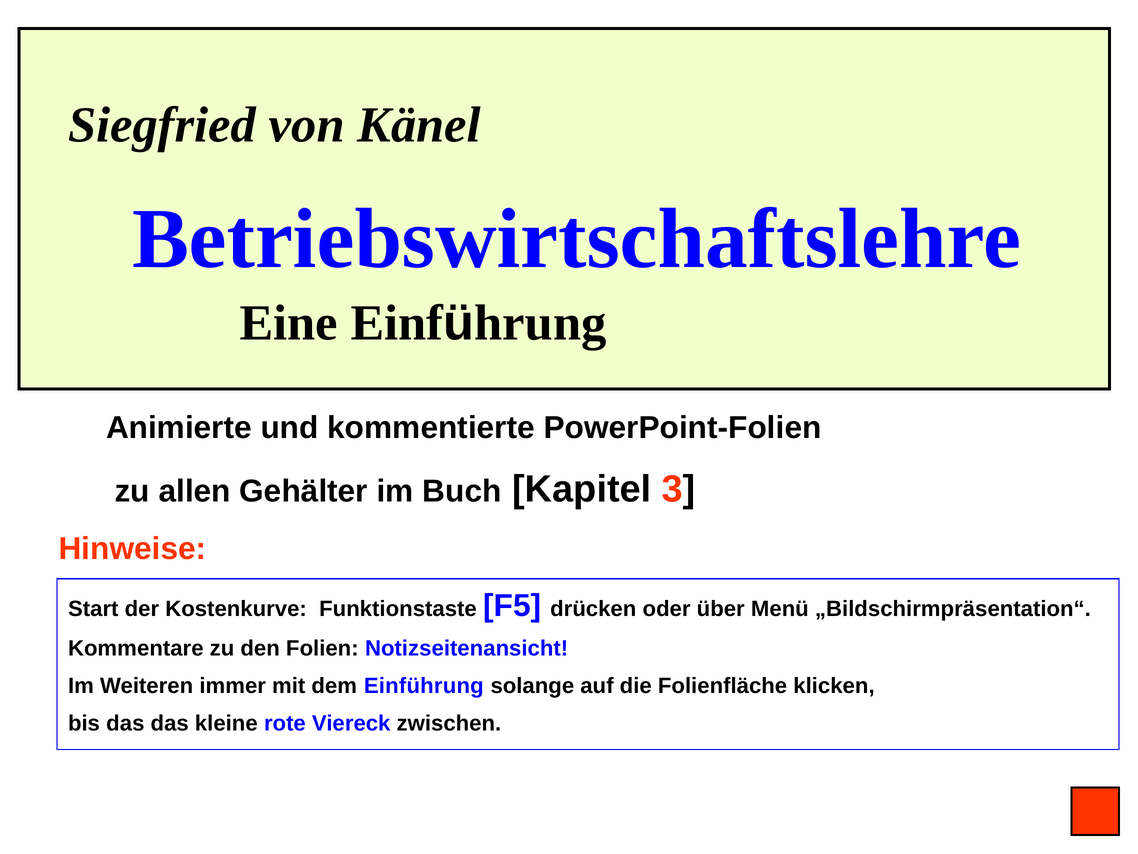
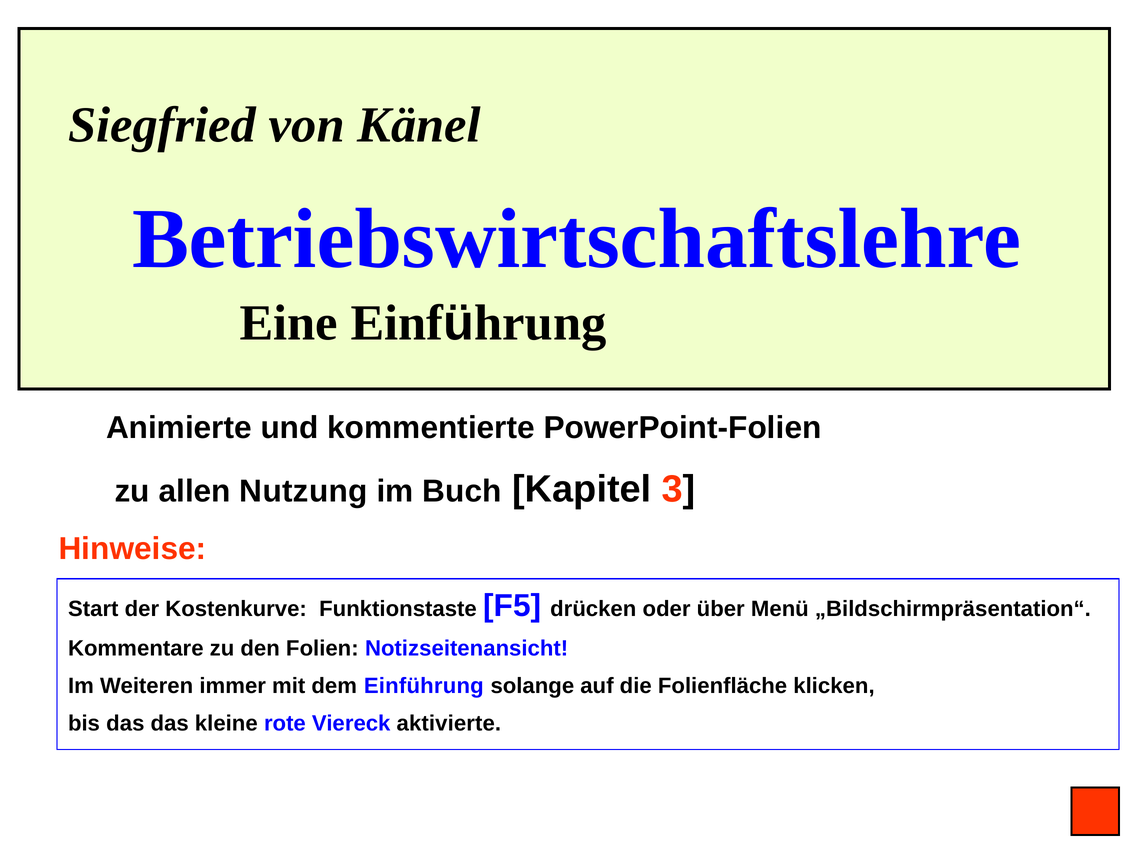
Gehälter: Gehälter -> Nutzung
zwischen: zwischen -> aktivierte
